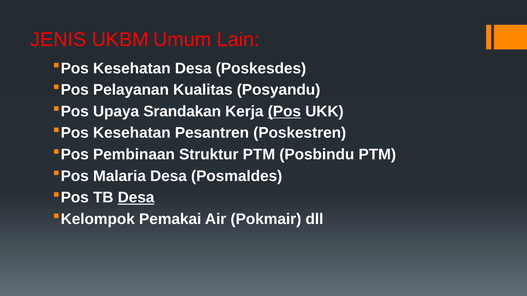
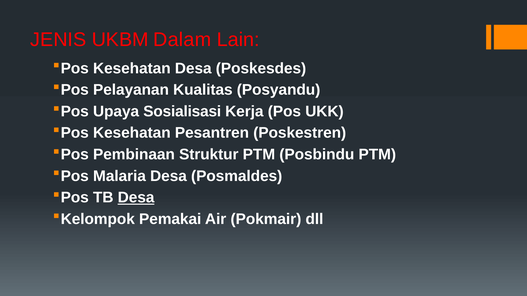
Umum: Umum -> Dalam
Srandakan: Srandakan -> Sosialisasi
Pos underline: present -> none
